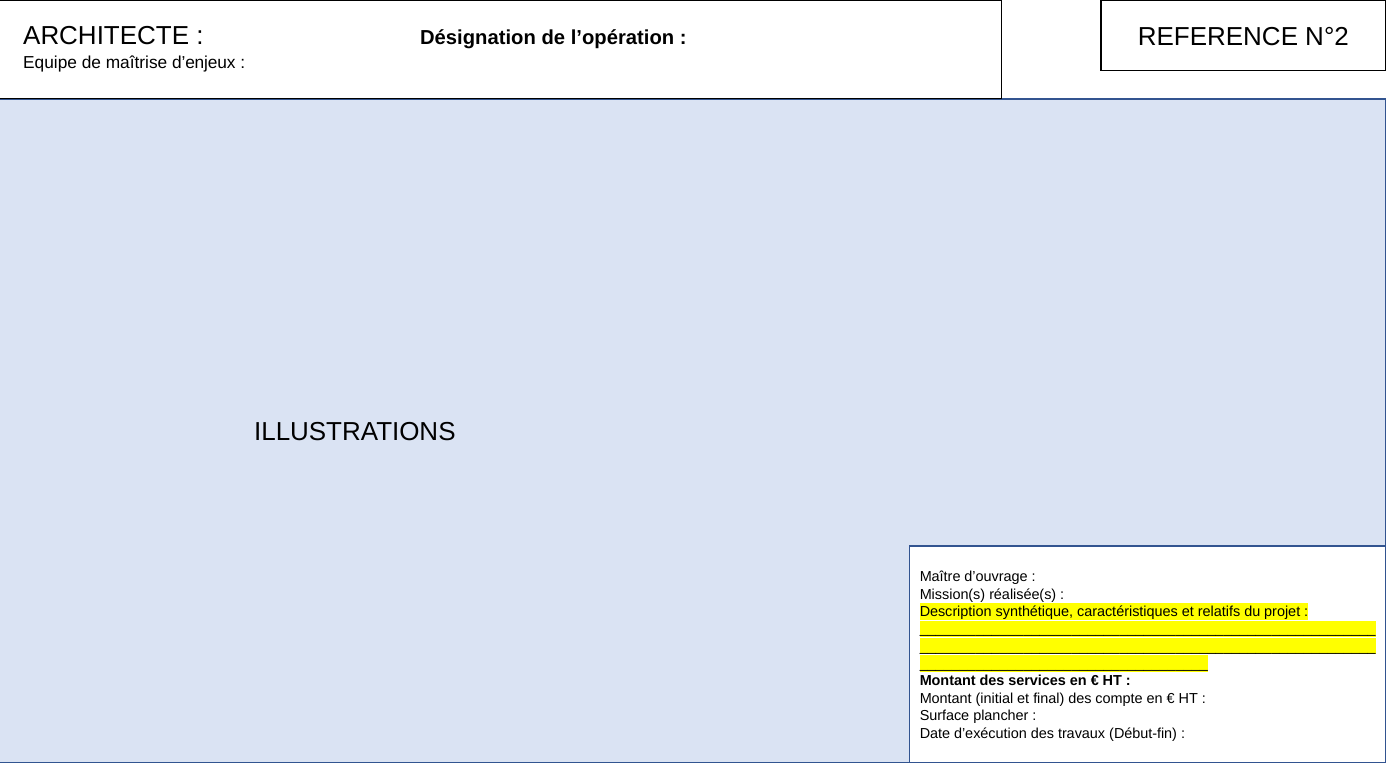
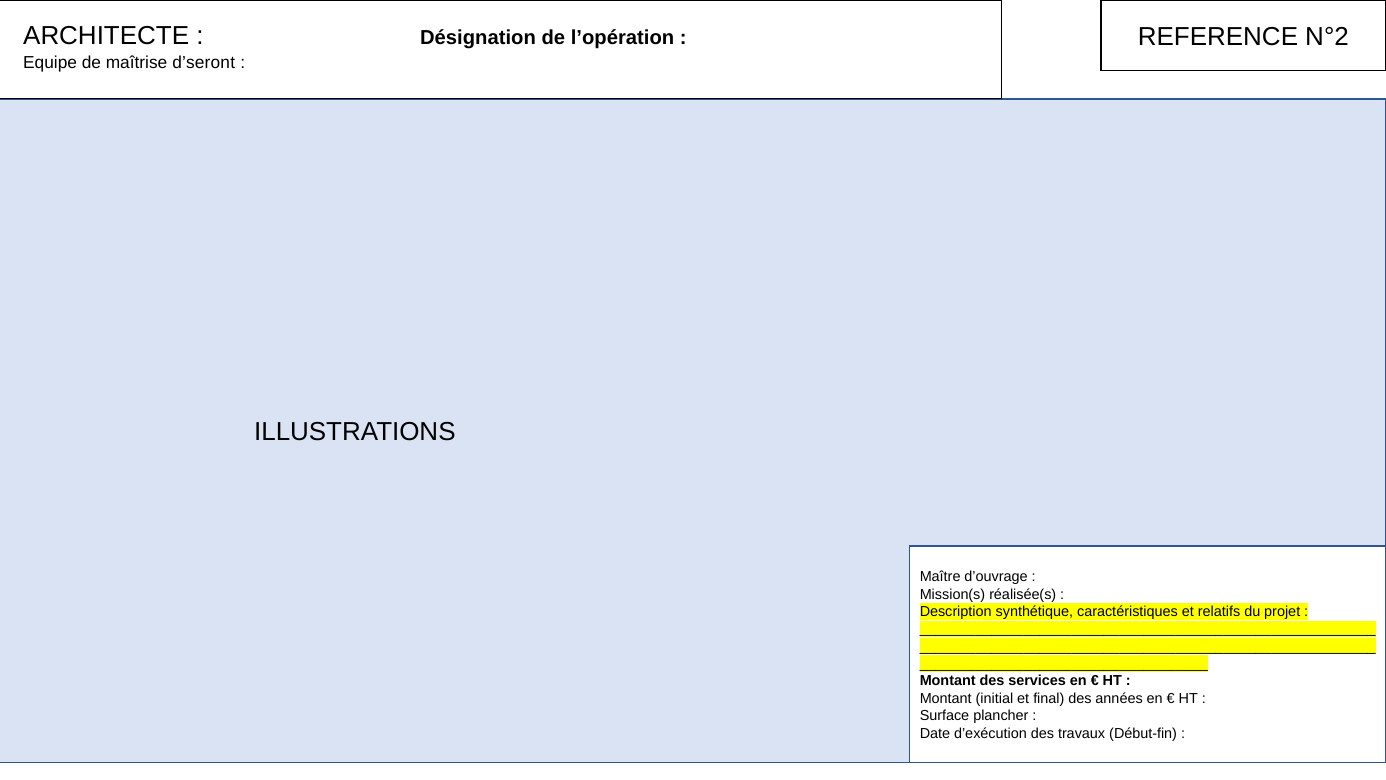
d’enjeux: d’enjeux -> d’seront
compte: compte -> années
